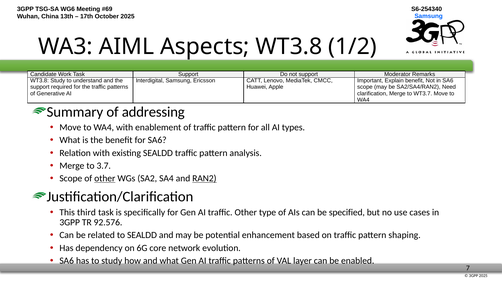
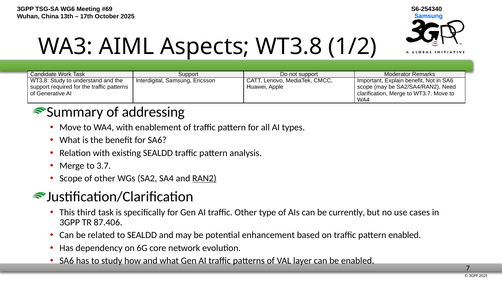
other at (105, 179) underline: present -> none
specified: specified -> currently
92.576: 92.576 -> 87.406
pattern shaping: shaping -> enabled
